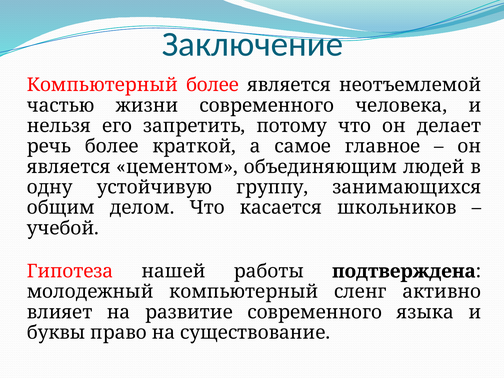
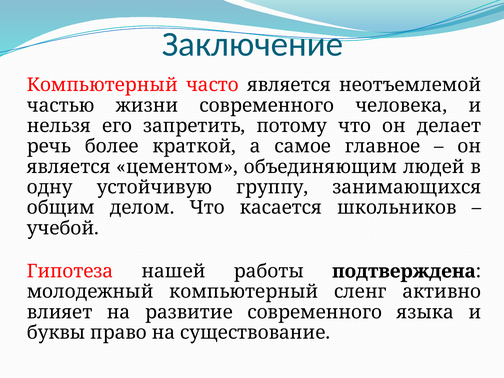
Компьютерный более: более -> часто
